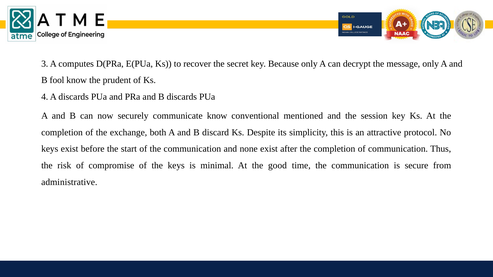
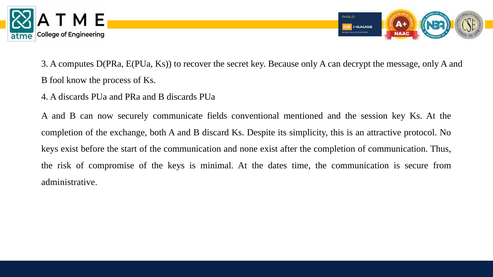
prudent: prudent -> process
communicate know: know -> fields
good: good -> dates
